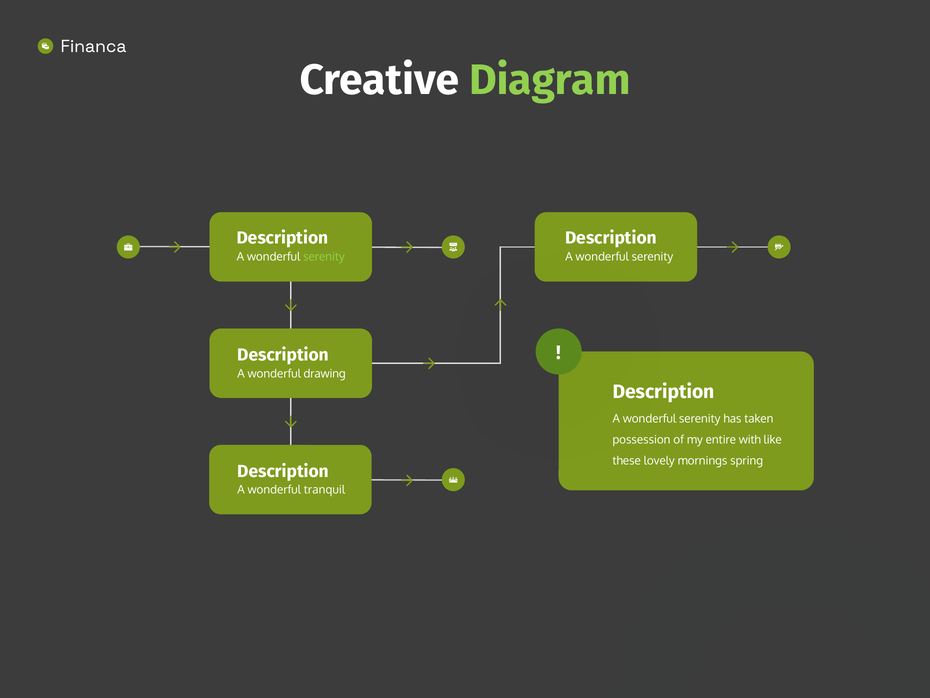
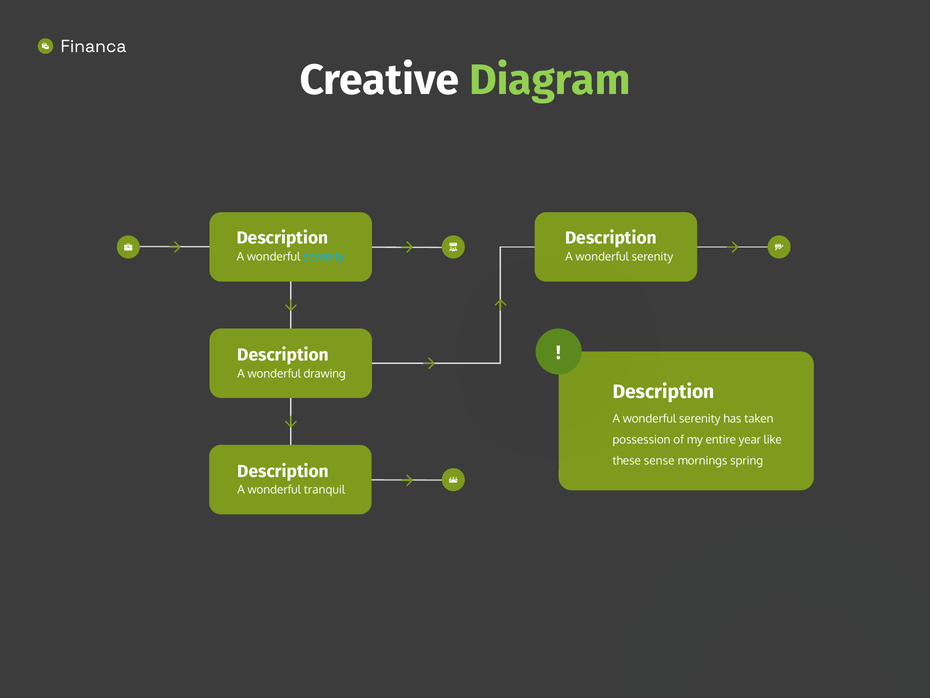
serenity at (324, 257) colour: light green -> light blue
with: with -> year
lovely: lovely -> sense
